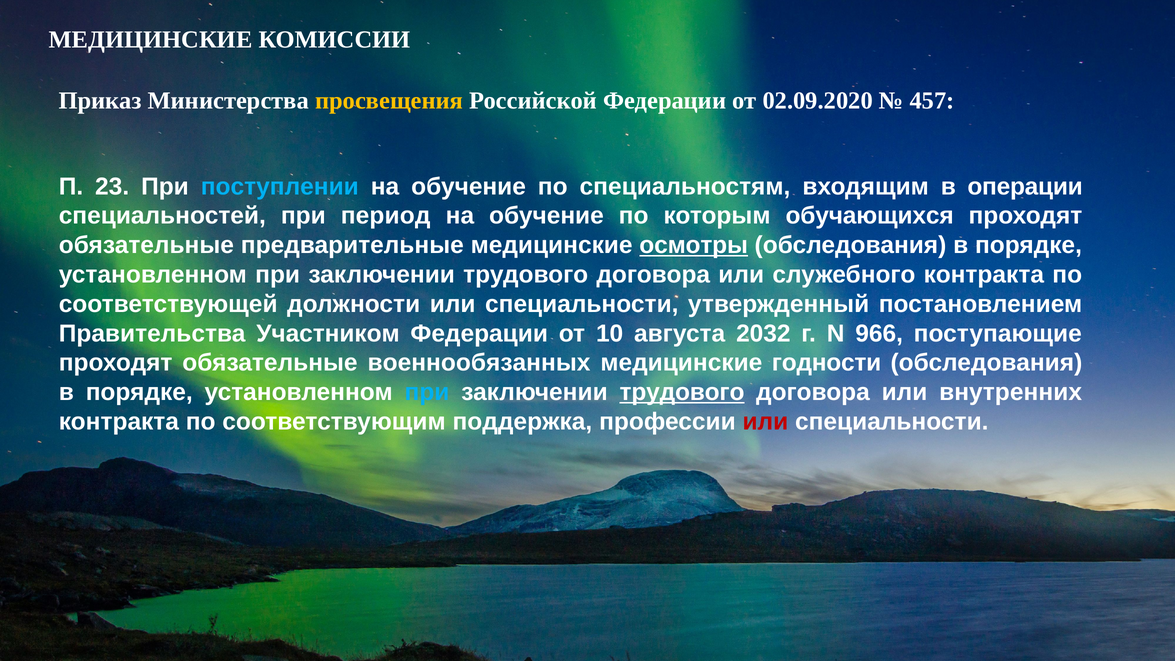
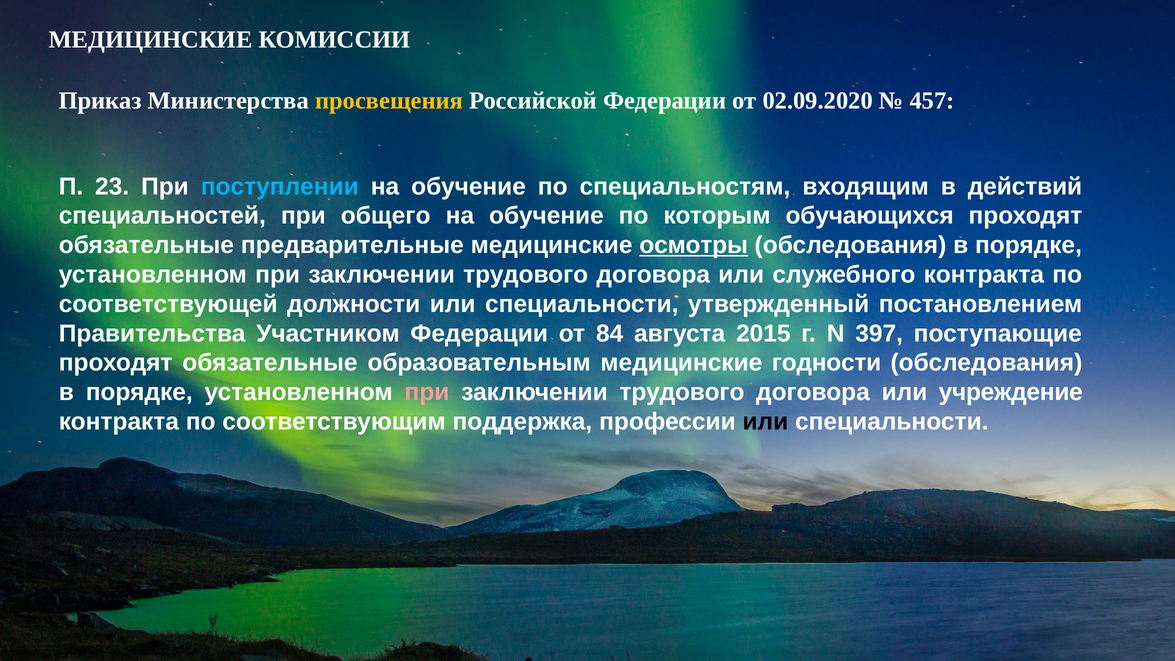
операции: операции -> действий
период: период -> общего
10: 10 -> 84
2032: 2032 -> 2015
966: 966 -> 397
военнообязанных: военнообязанных -> образовательным
при at (427, 392) colour: light blue -> pink
трудового at (682, 392) underline: present -> none
внутренних: внутренних -> учреждение
или at (765, 422) colour: red -> black
